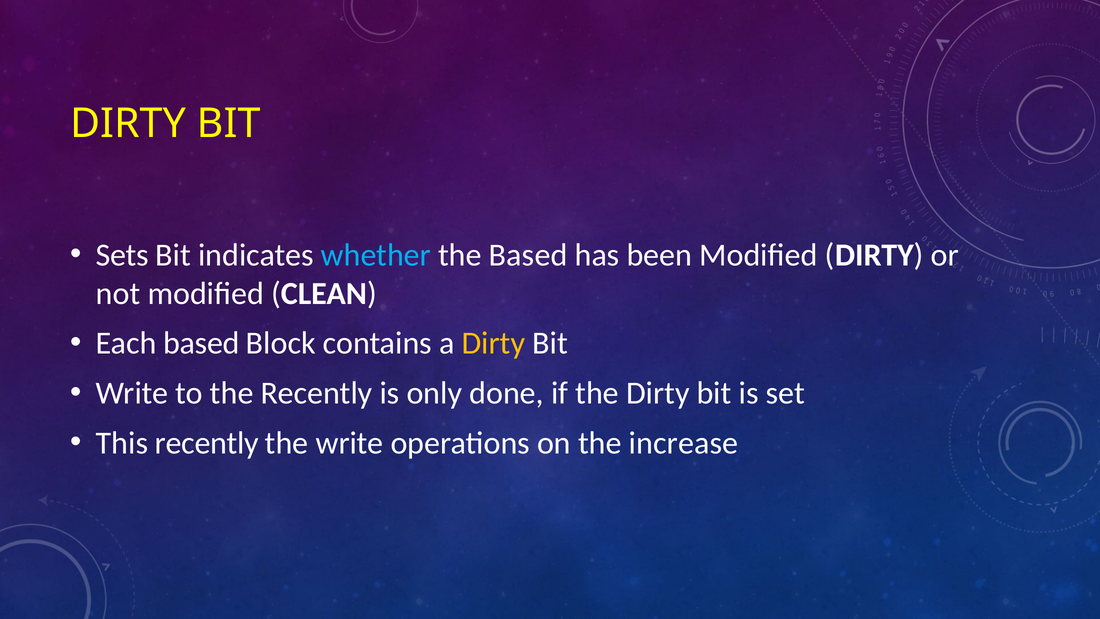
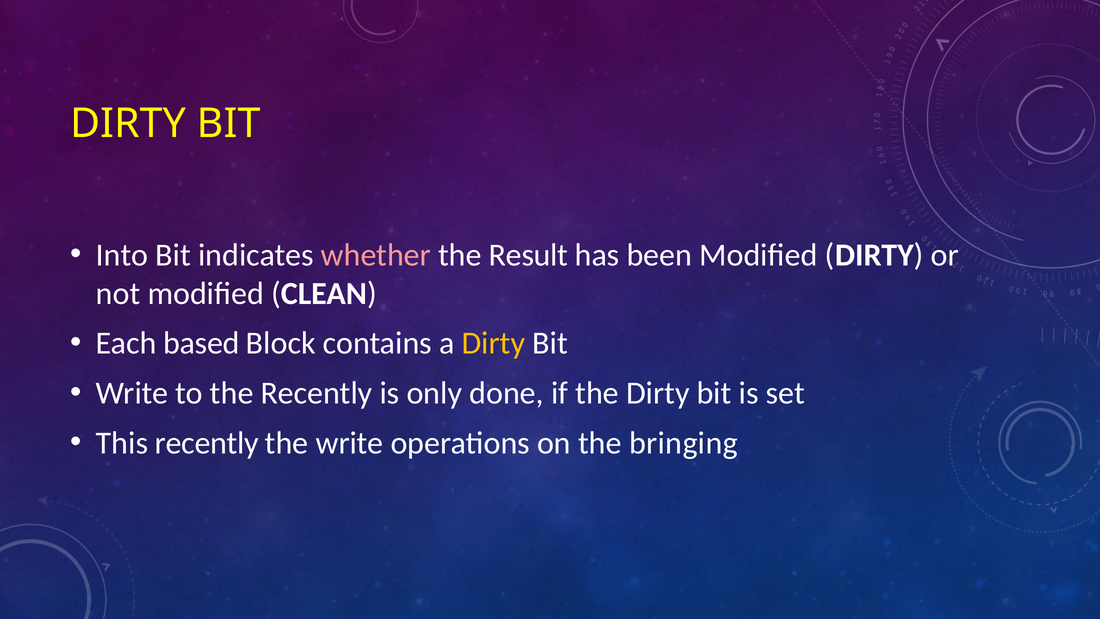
Sets: Sets -> Into
whether colour: light blue -> pink
the Based: Based -> Result
increase: increase -> bringing
